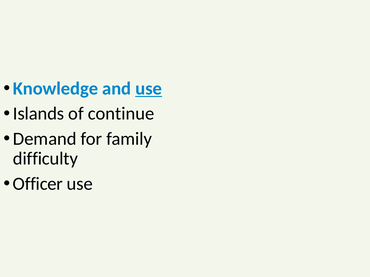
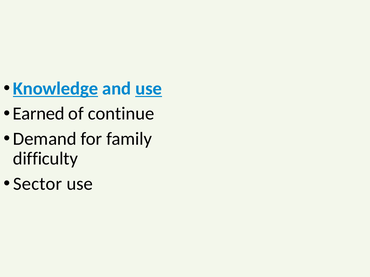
Knowledge underline: none -> present
Islands: Islands -> Earned
Officer: Officer -> Sector
